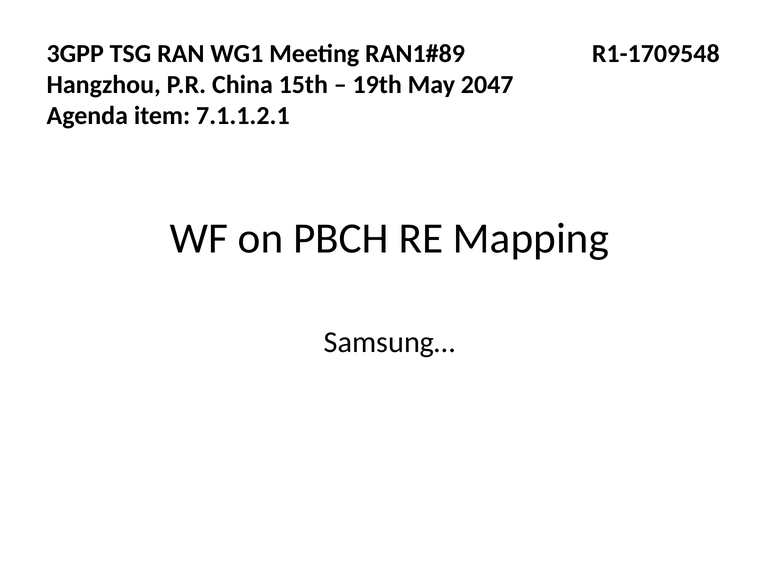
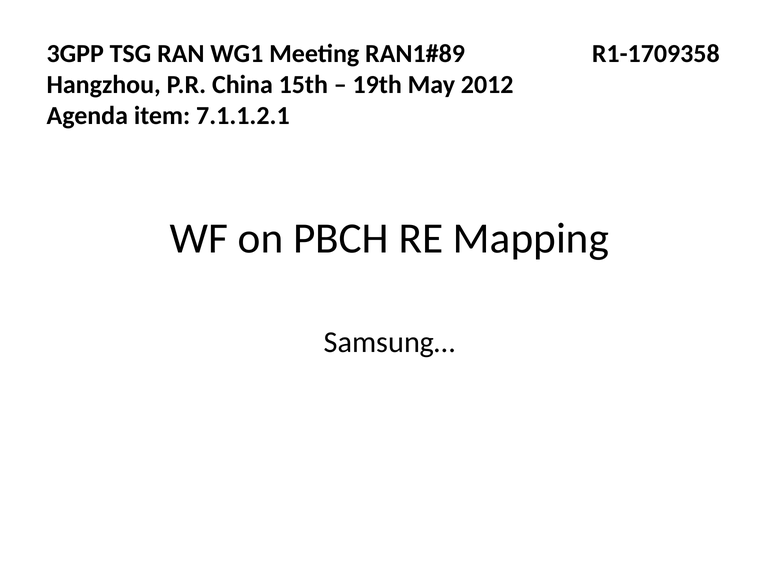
R1-1709548: R1-1709548 -> R1-1709358
2047: 2047 -> 2012
